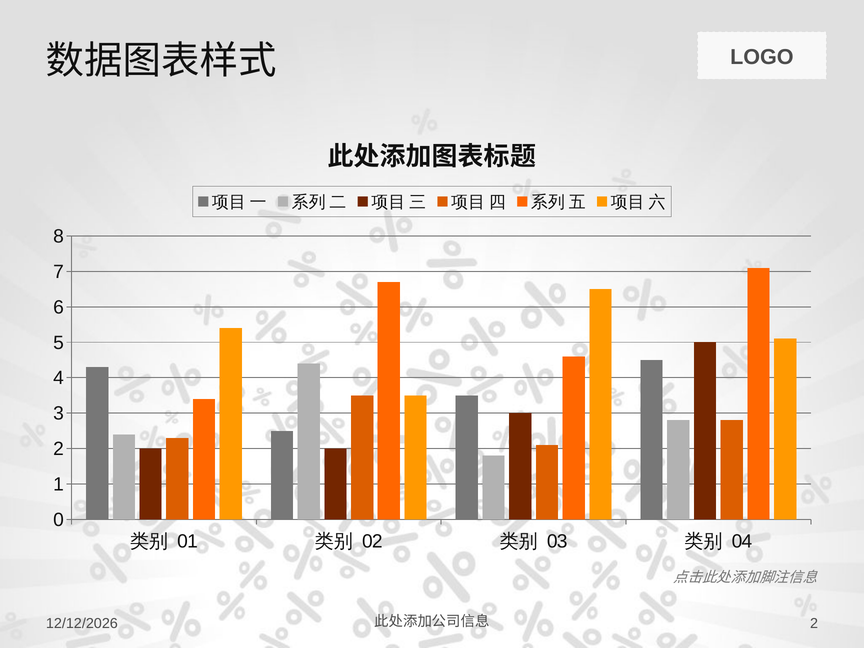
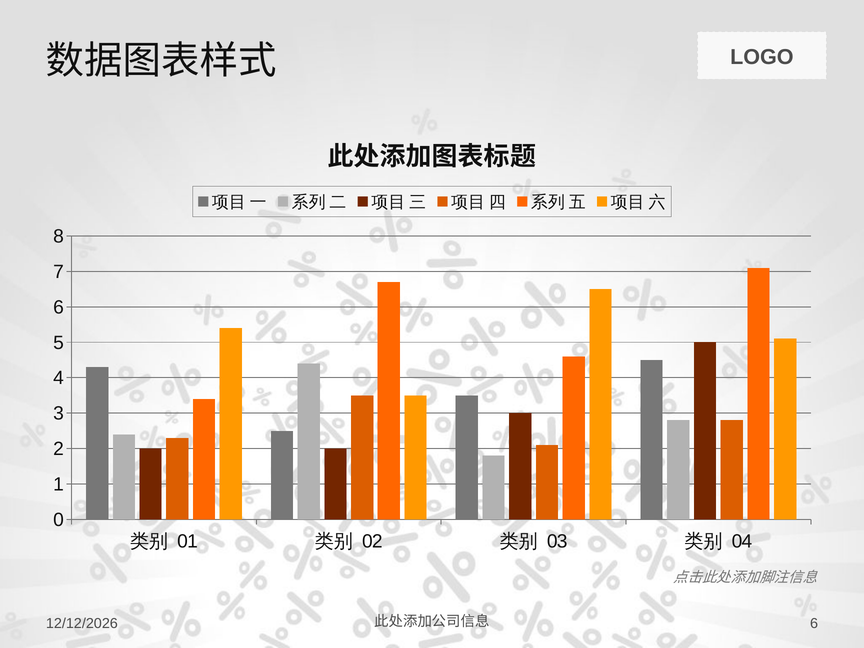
2 at (814, 623): 2 -> 6
